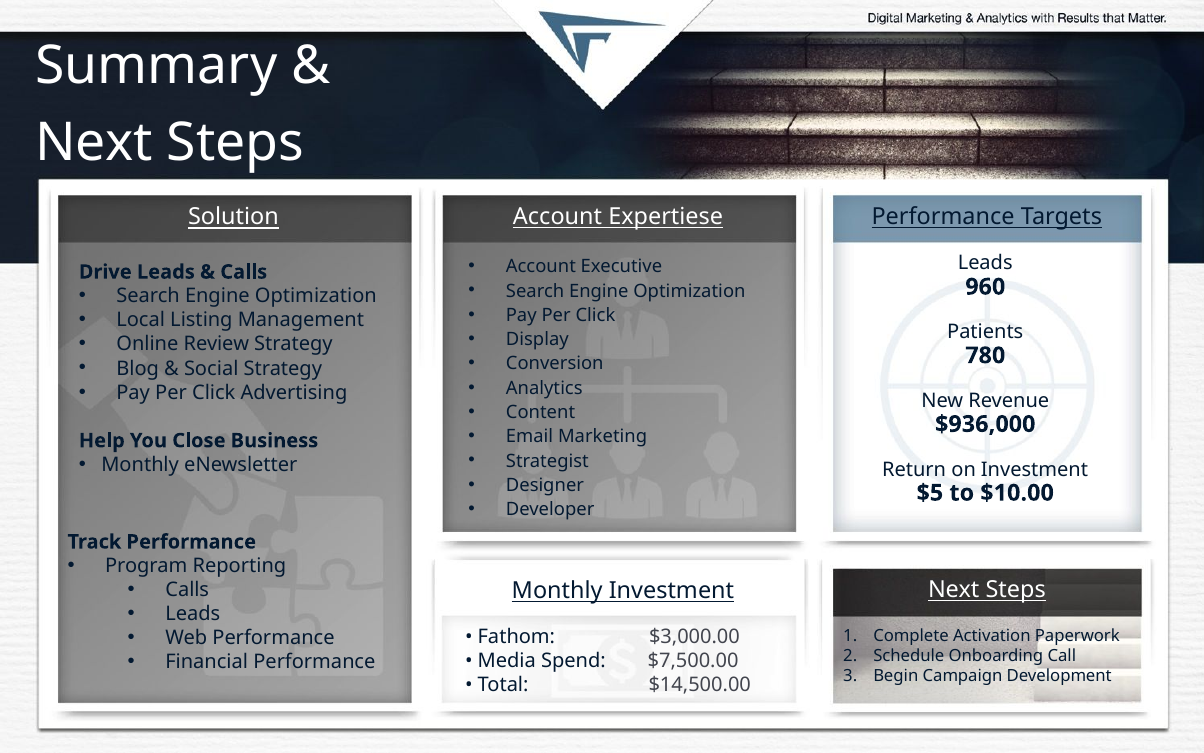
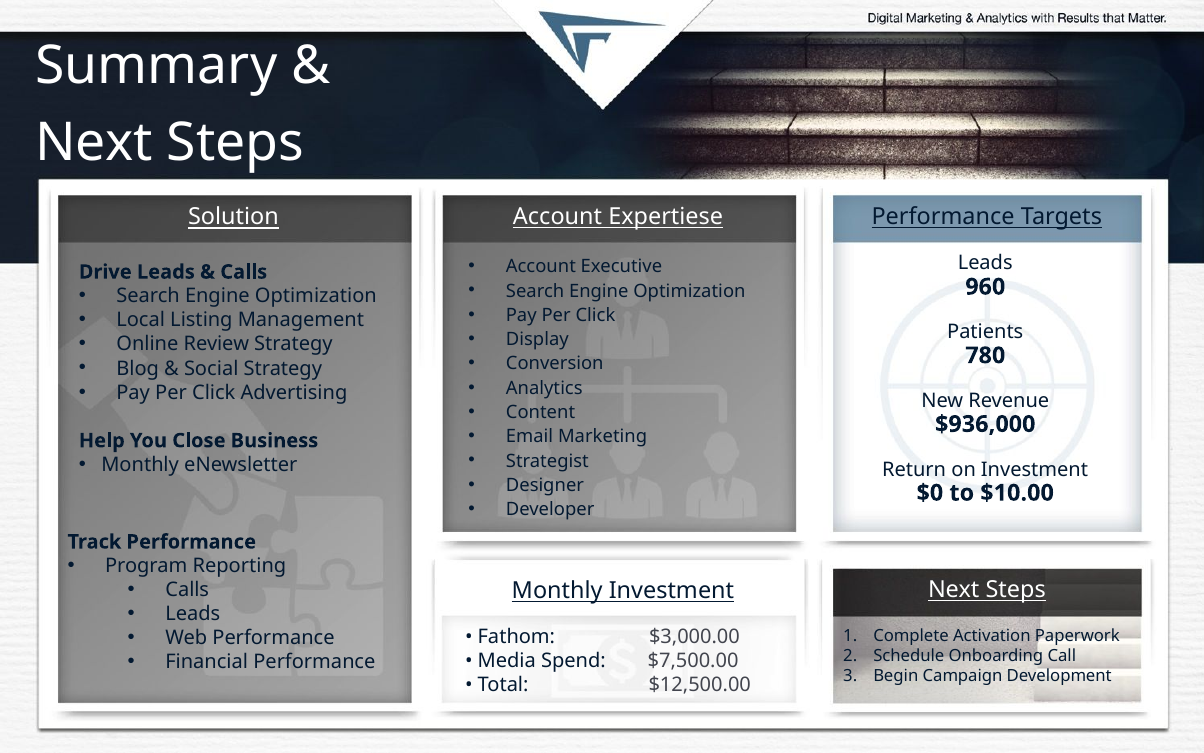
$5: $5 -> $0
$14,500.00: $14,500.00 -> $12,500.00
